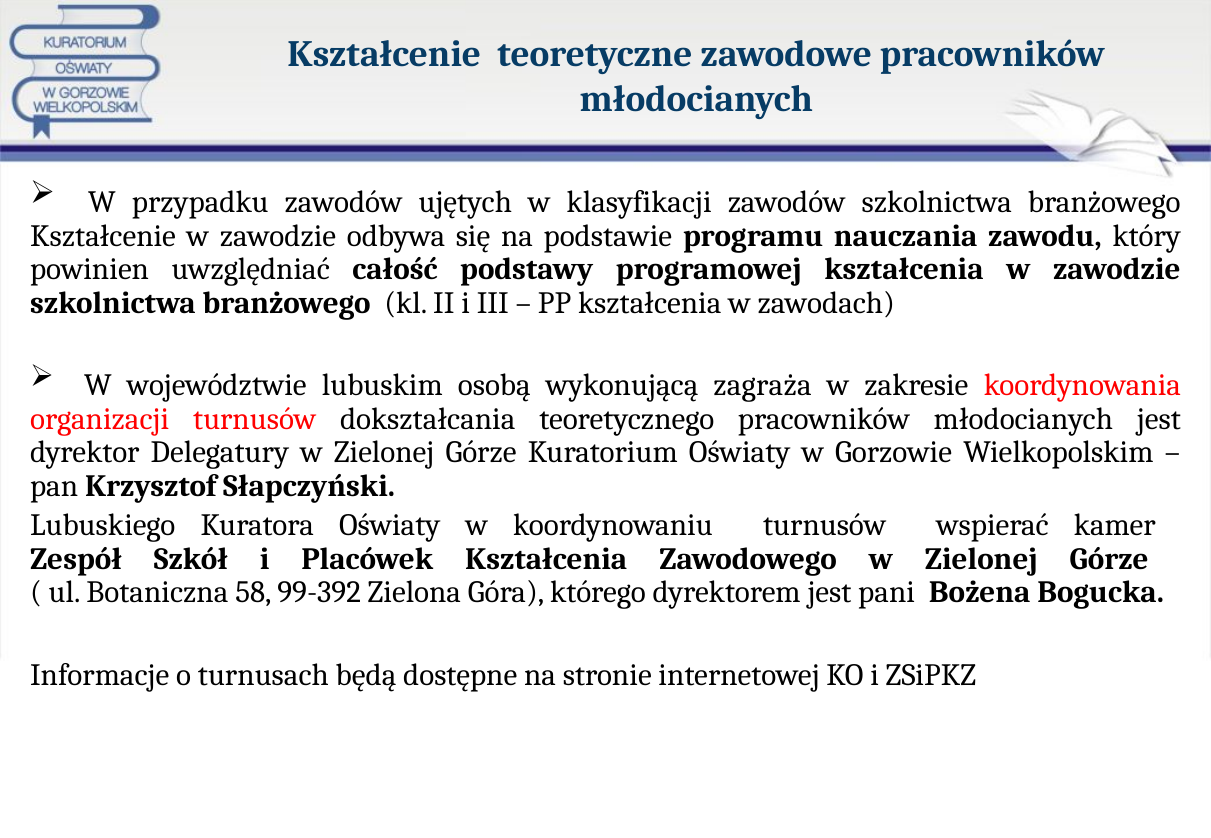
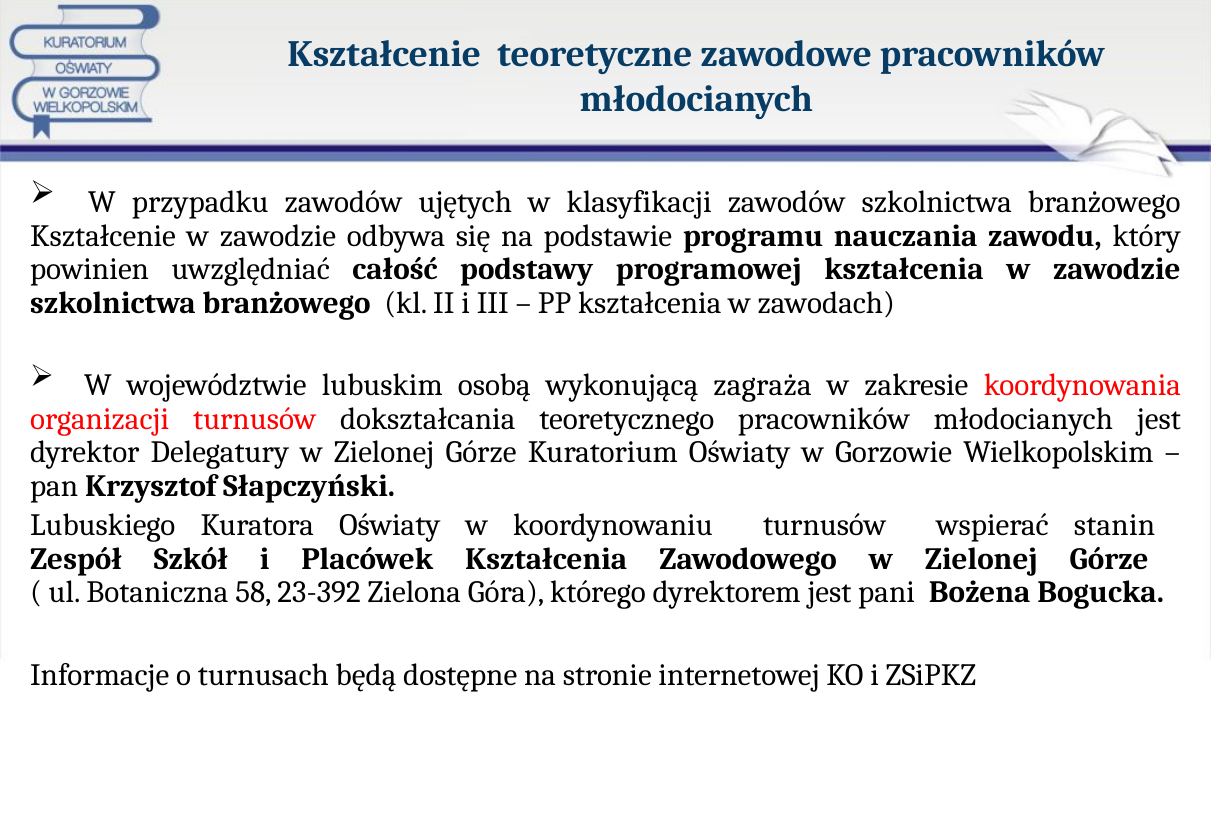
kamer: kamer -> stanin
99-392: 99-392 -> 23-392
